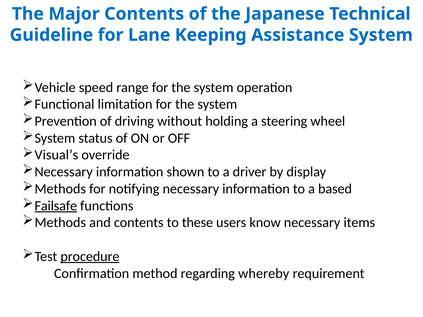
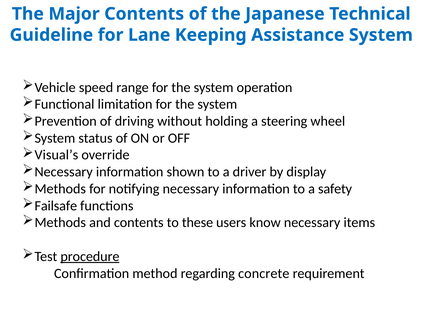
based: based -> safety
Failsafe underline: present -> none
whereby: whereby -> concrete
